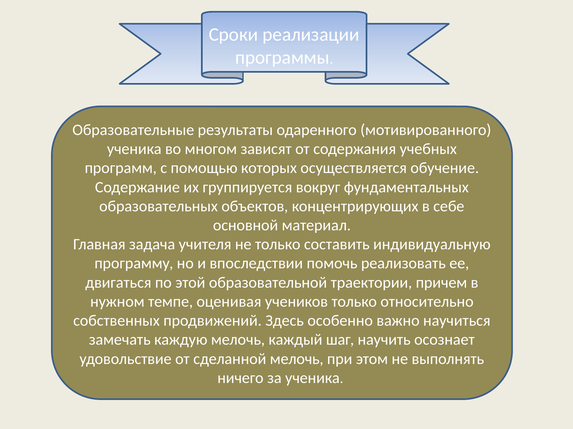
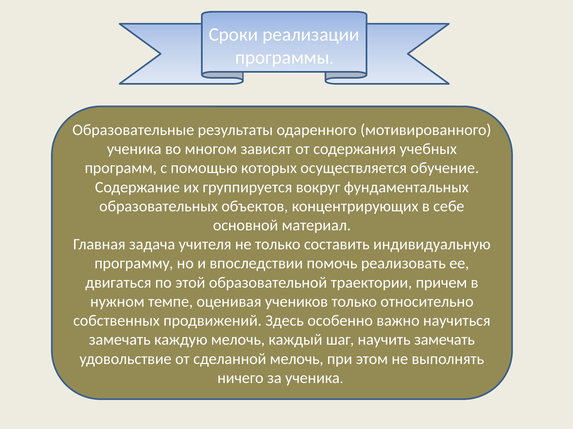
научить осознает: осознает -> замечать
